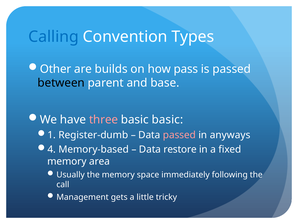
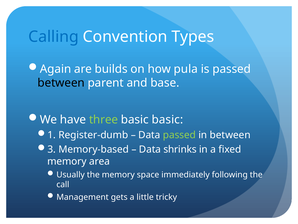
Other: Other -> Again
pass: pass -> pula
three colour: pink -> light green
passed at (179, 135) colour: pink -> light green
in anyways: anyways -> between
4: 4 -> 3
restore: restore -> shrinks
